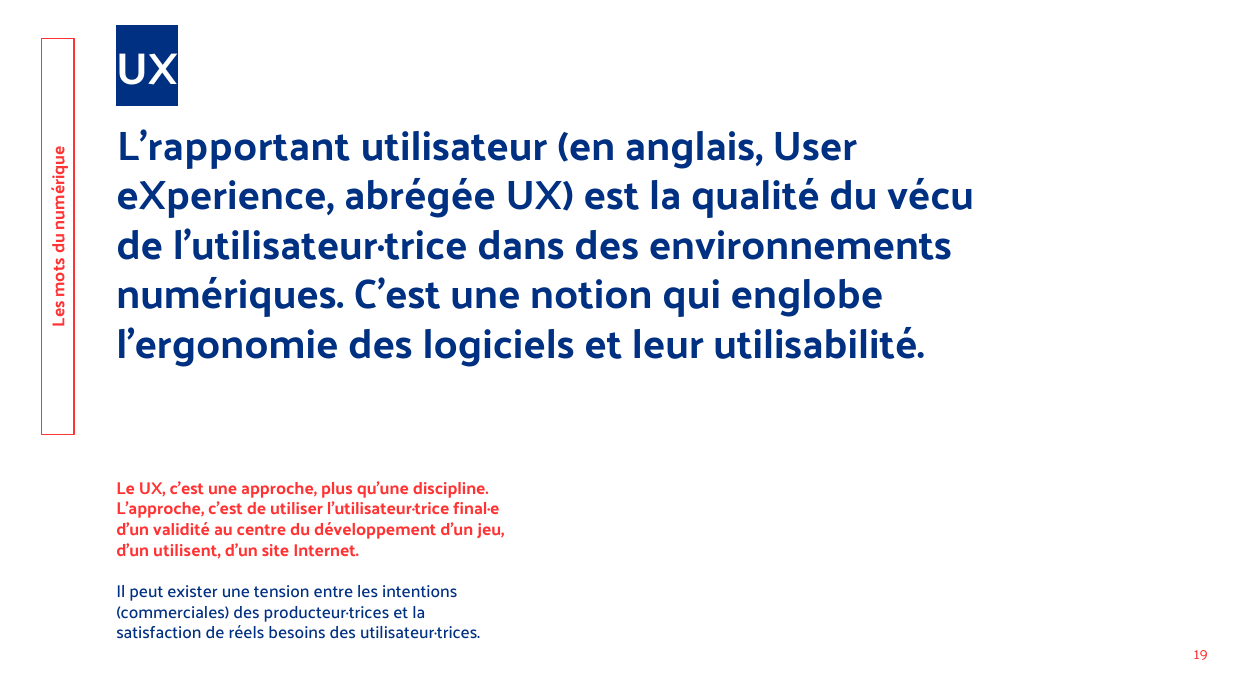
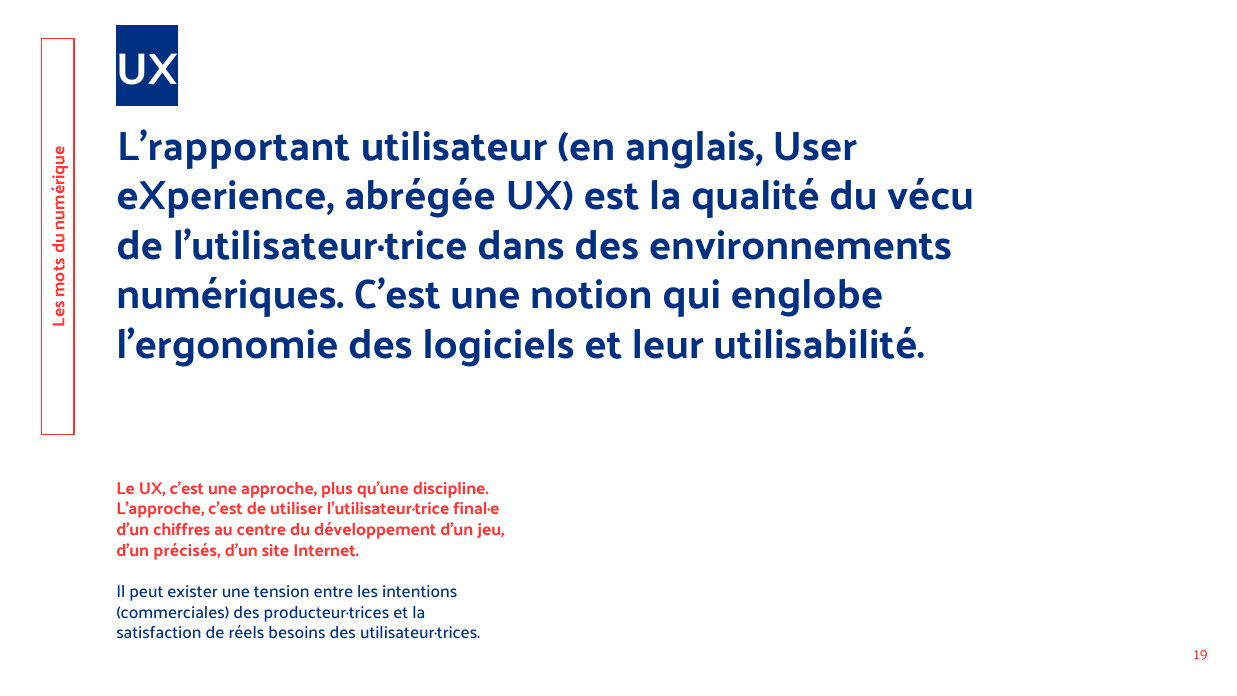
validité: validité -> chiffres
utilisent: utilisent -> précisés
